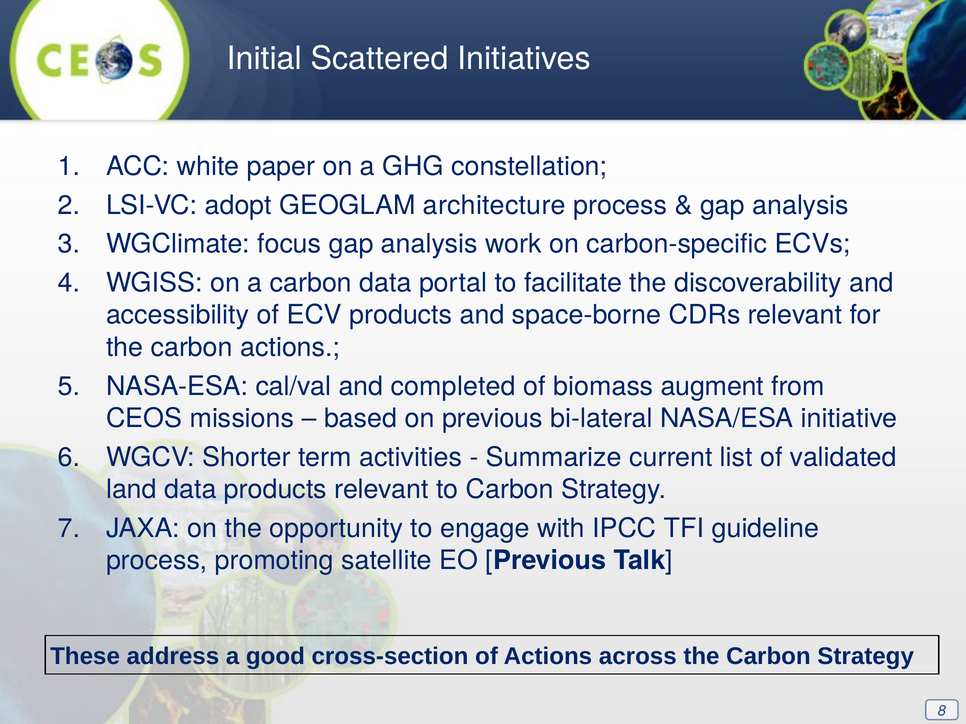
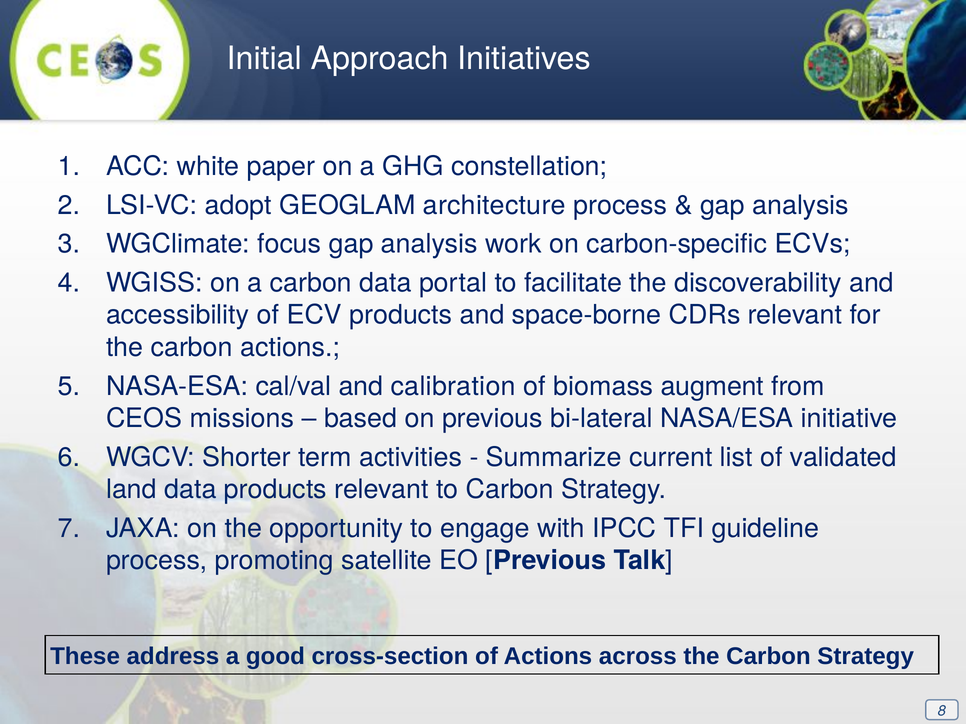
Scattered: Scattered -> Approach
completed: completed -> calibration
